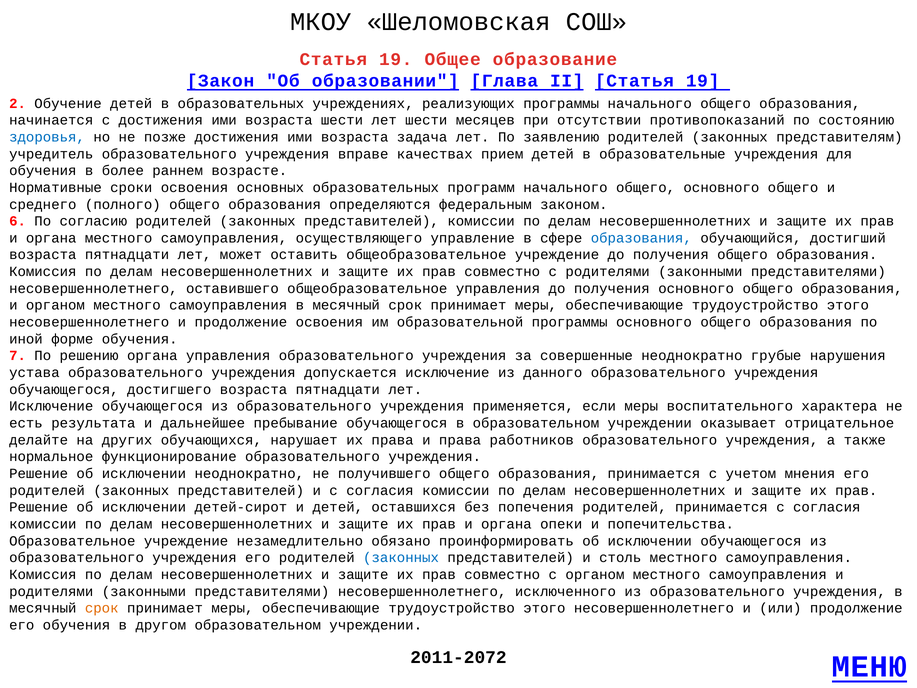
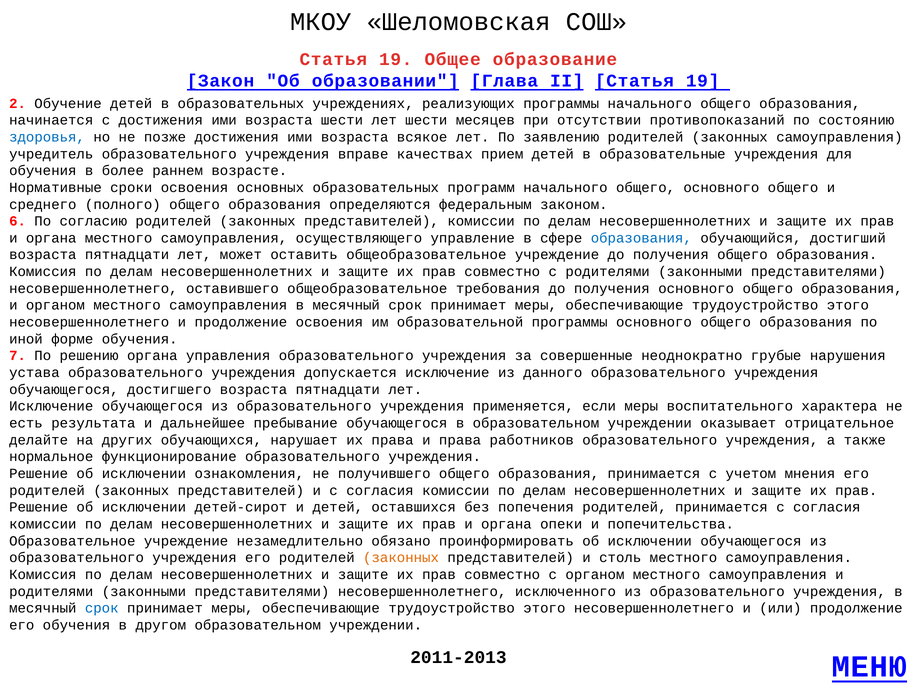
задача: задача -> всякое
законных представителям: представителям -> самоуправления
общеобразовательное управления: управления -> требования
исключении неоднократно: неоднократно -> ознакомления
законных at (401, 558) colour: blue -> orange
срок at (102, 608) colour: orange -> blue
2011-2072: 2011-2072 -> 2011-2013
